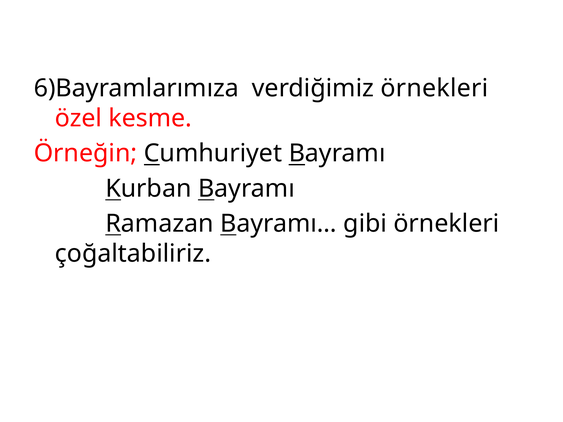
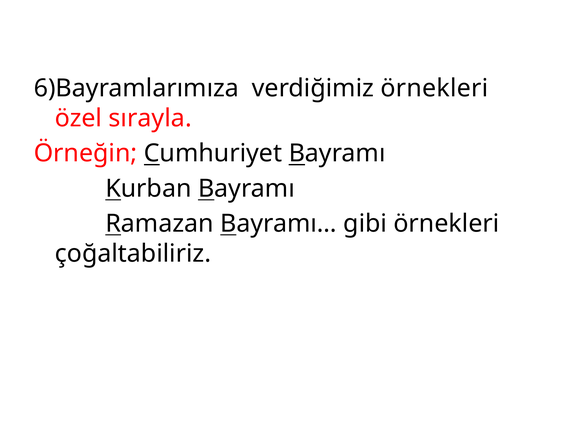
kesme: kesme -> sırayla
